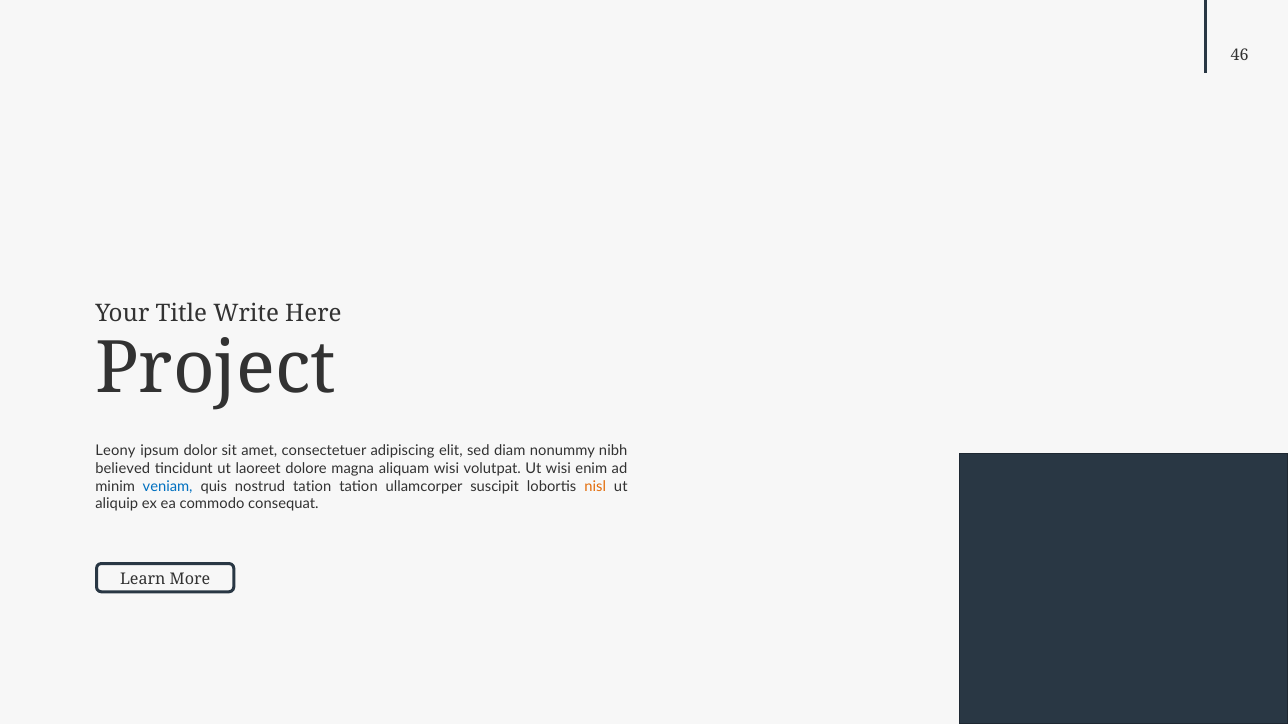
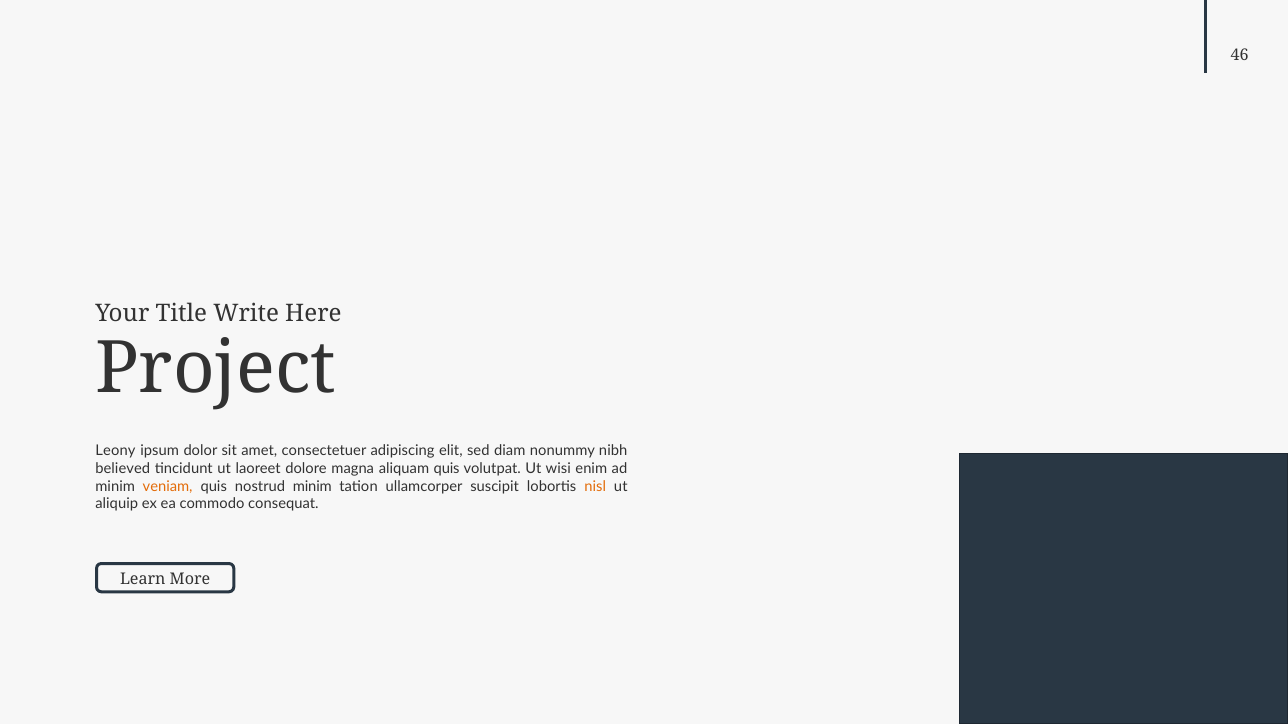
aliquam wisi: wisi -> quis
veniam colour: blue -> orange
nostrud tation: tation -> minim
